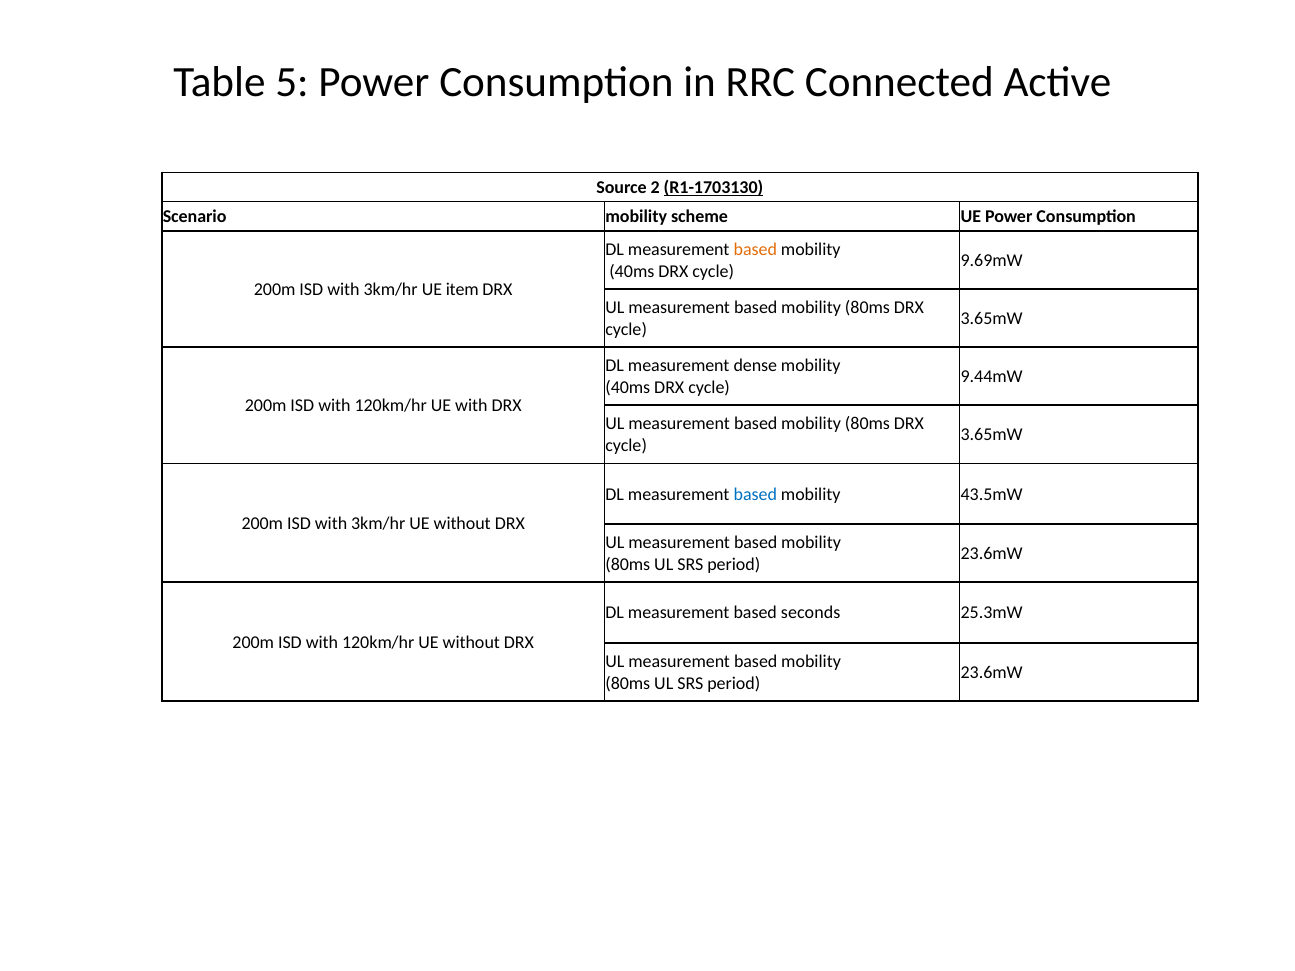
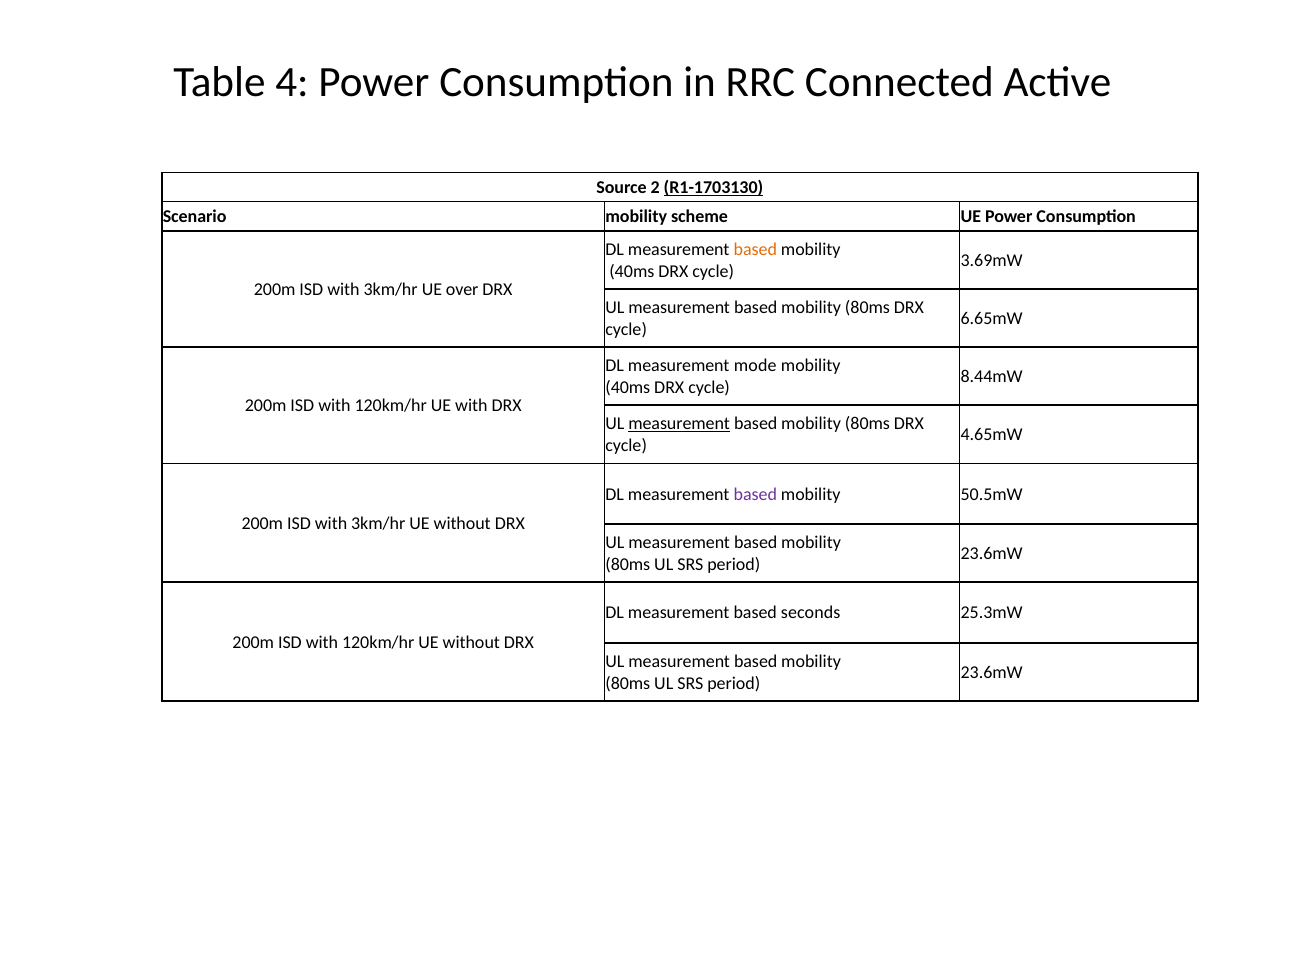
5: 5 -> 4
9.69mW: 9.69mW -> 3.69mW
item: item -> over
3.65mW at (992, 319): 3.65mW -> 6.65mW
dense: dense -> mode
9.44mW: 9.44mW -> 8.44mW
measurement at (679, 424) underline: none -> present
3.65mW at (992, 435): 3.65mW -> 4.65mW
based at (755, 494) colour: blue -> purple
43.5mW: 43.5mW -> 50.5mW
